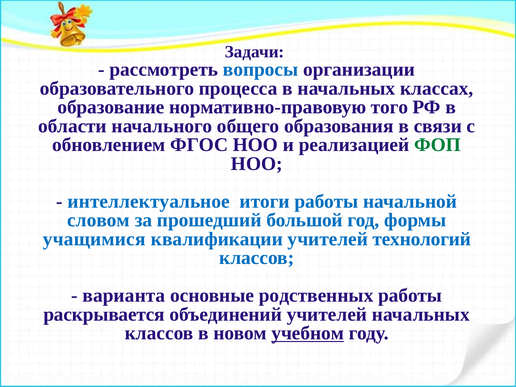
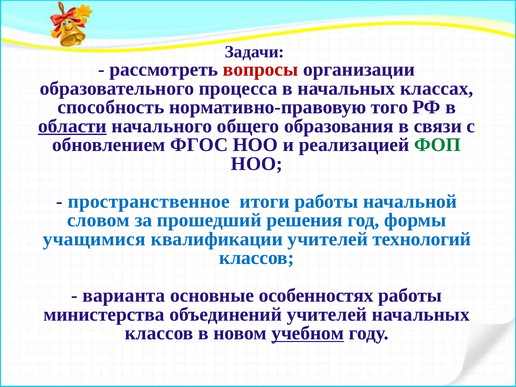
вопросы colour: blue -> red
образование: образование -> способность
области underline: none -> present
интеллектуальное: интеллектуальное -> пространственное
большой: большой -> решения
родственных: родственных -> особенностях
раскрывается: раскрывается -> министерства
